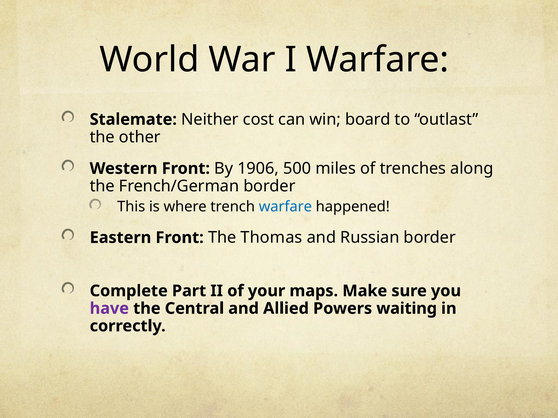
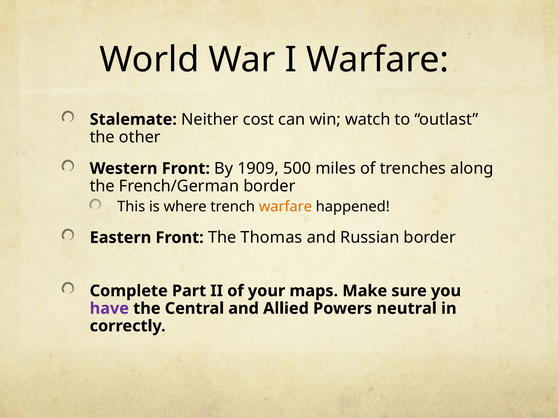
board: board -> watch
1906: 1906 -> 1909
warfare at (285, 207) colour: blue -> orange
waiting: waiting -> neutral
